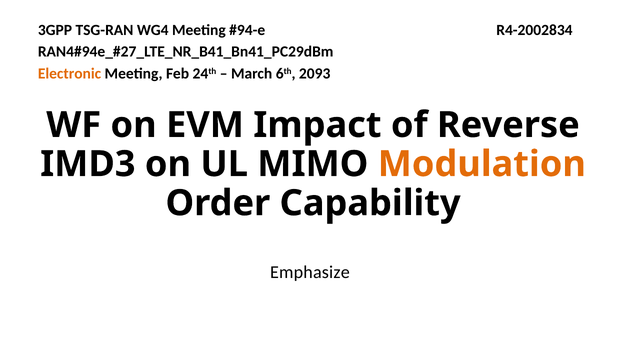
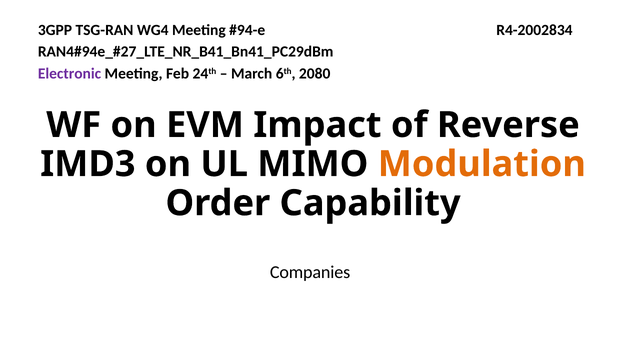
Electronic colour: orange -> purple
2093: 2093 -> 2080
Emphasize: Emphasize -> Companies
